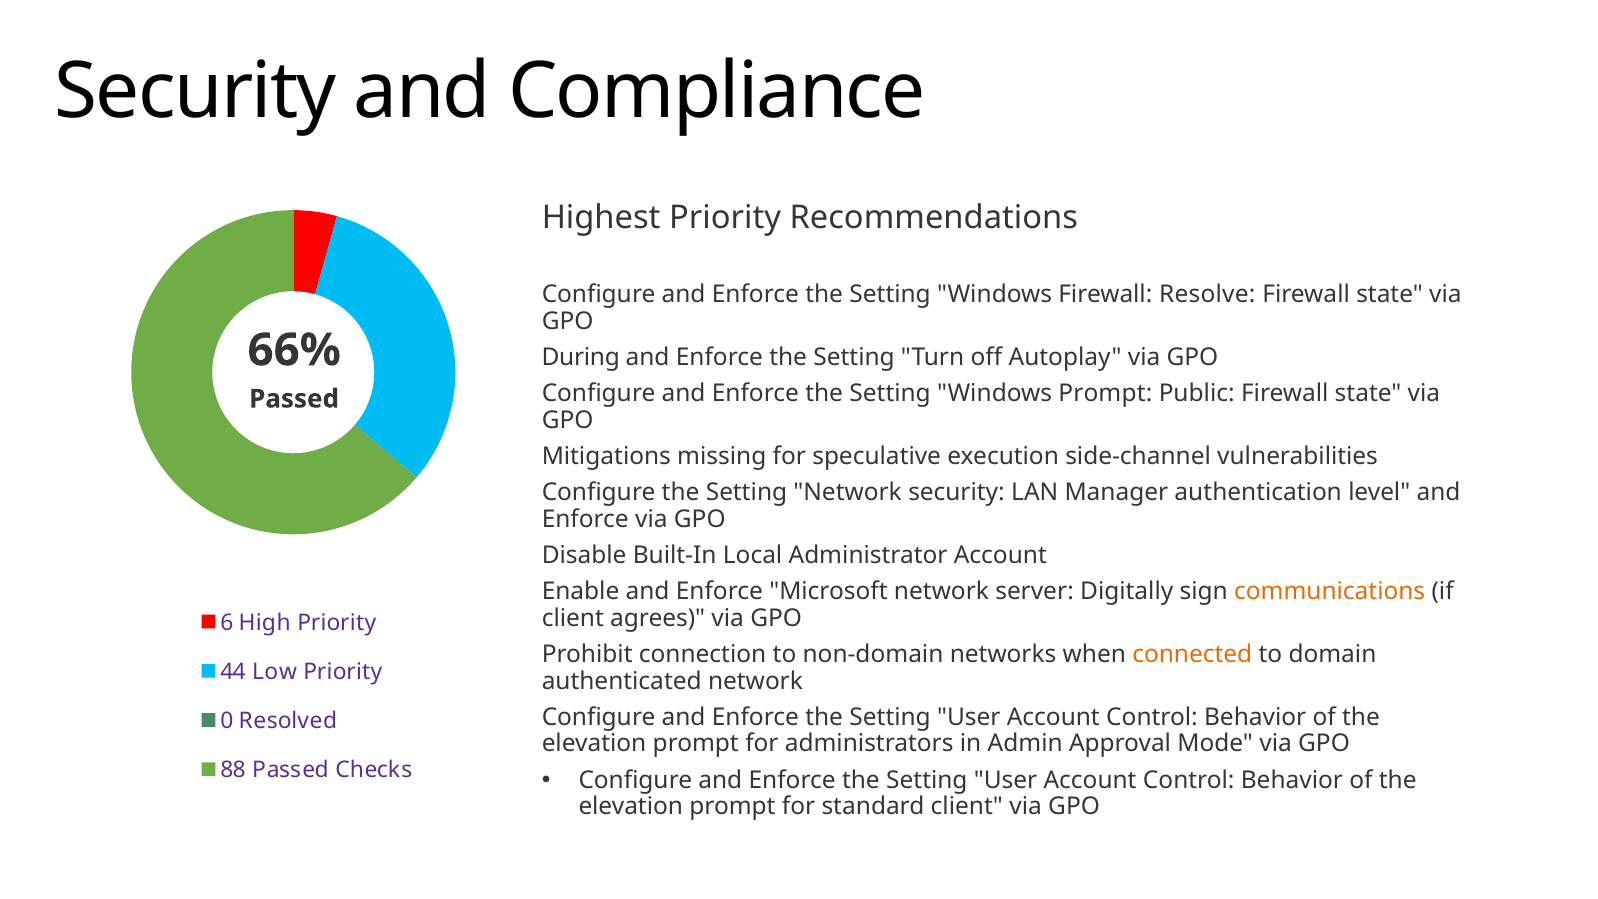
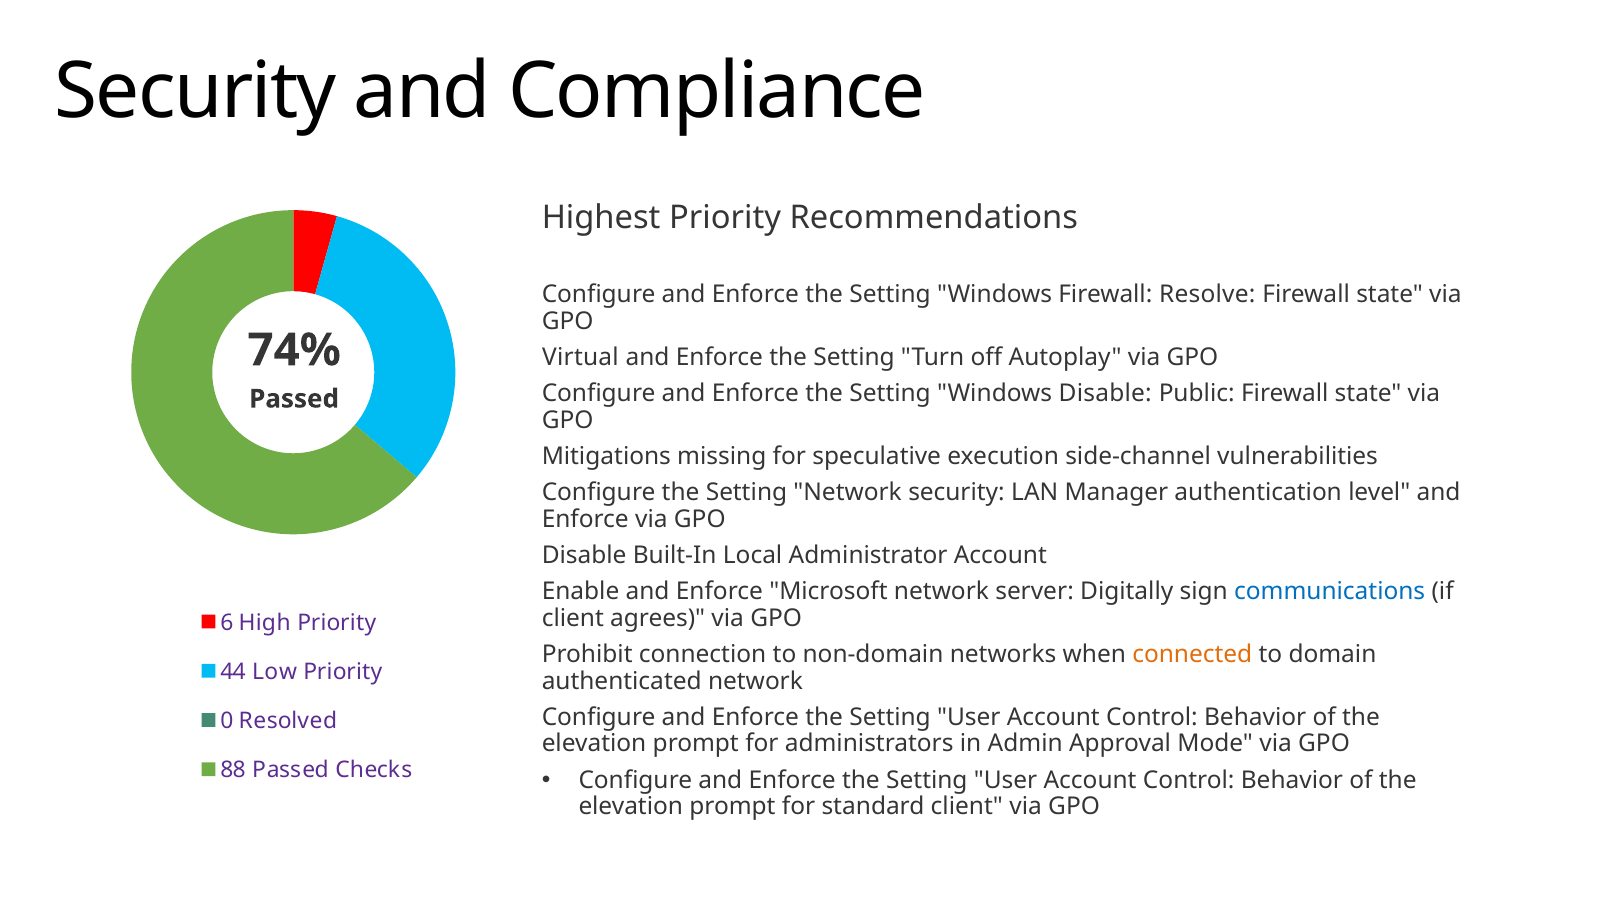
66%: 66% -> 74%
During: During -> Virtual
Windows Prompt: Prompt -> Disable
communications colour: orange -> blue
